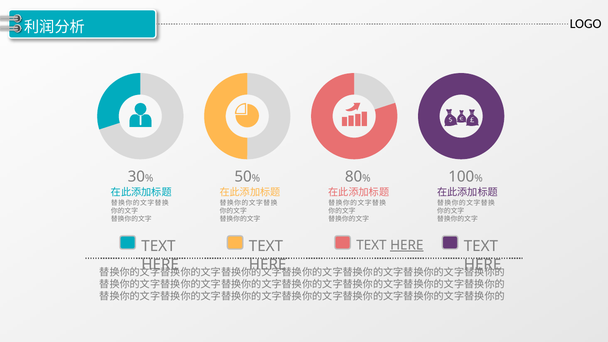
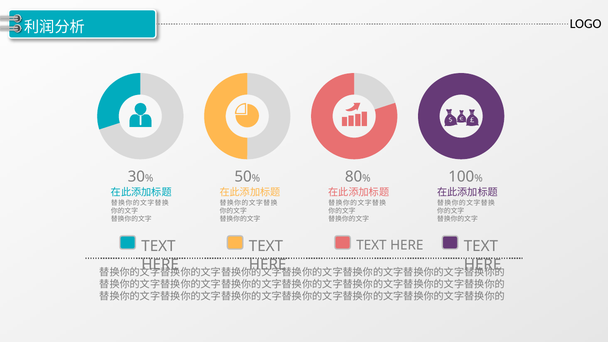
HERE at (407, 245) underline: present -> none
